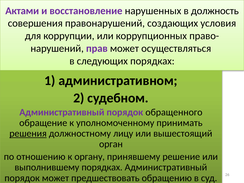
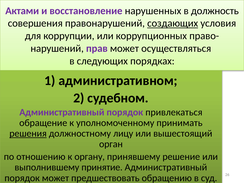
создающих underline: none -> present
обращенного: обращенного -> привлекаться
выполнившему порядках: порядках -> принятие
